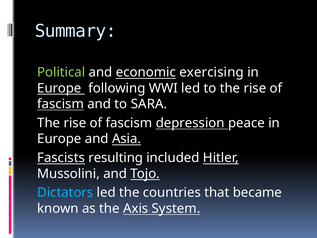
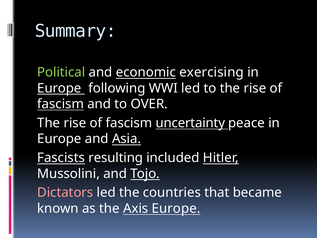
SARA: SARA -> OVER
depression: depression -> uncertainty
Dictators colour: light blue -> pink
Axis System: System -> Europe
